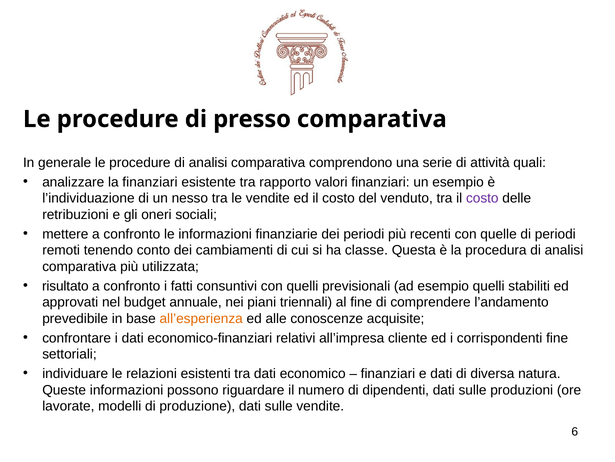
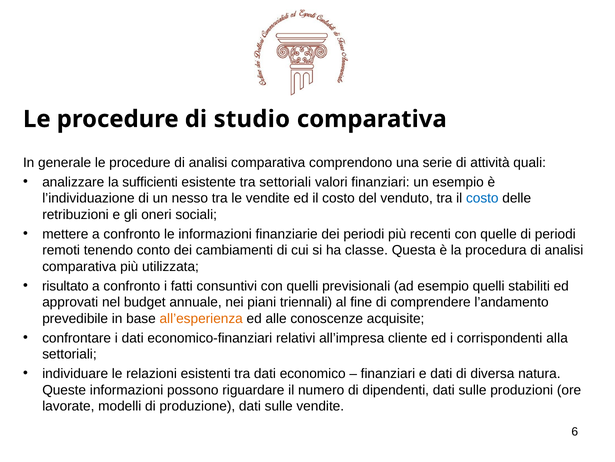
presso: presso -> studio
la finanziari: finanziari -> sufficienti
tra rapporto: rapporto -> settoriali
costo at (482, 198) colour: purple -> blue
corrispondenti fine: fine -> alla
